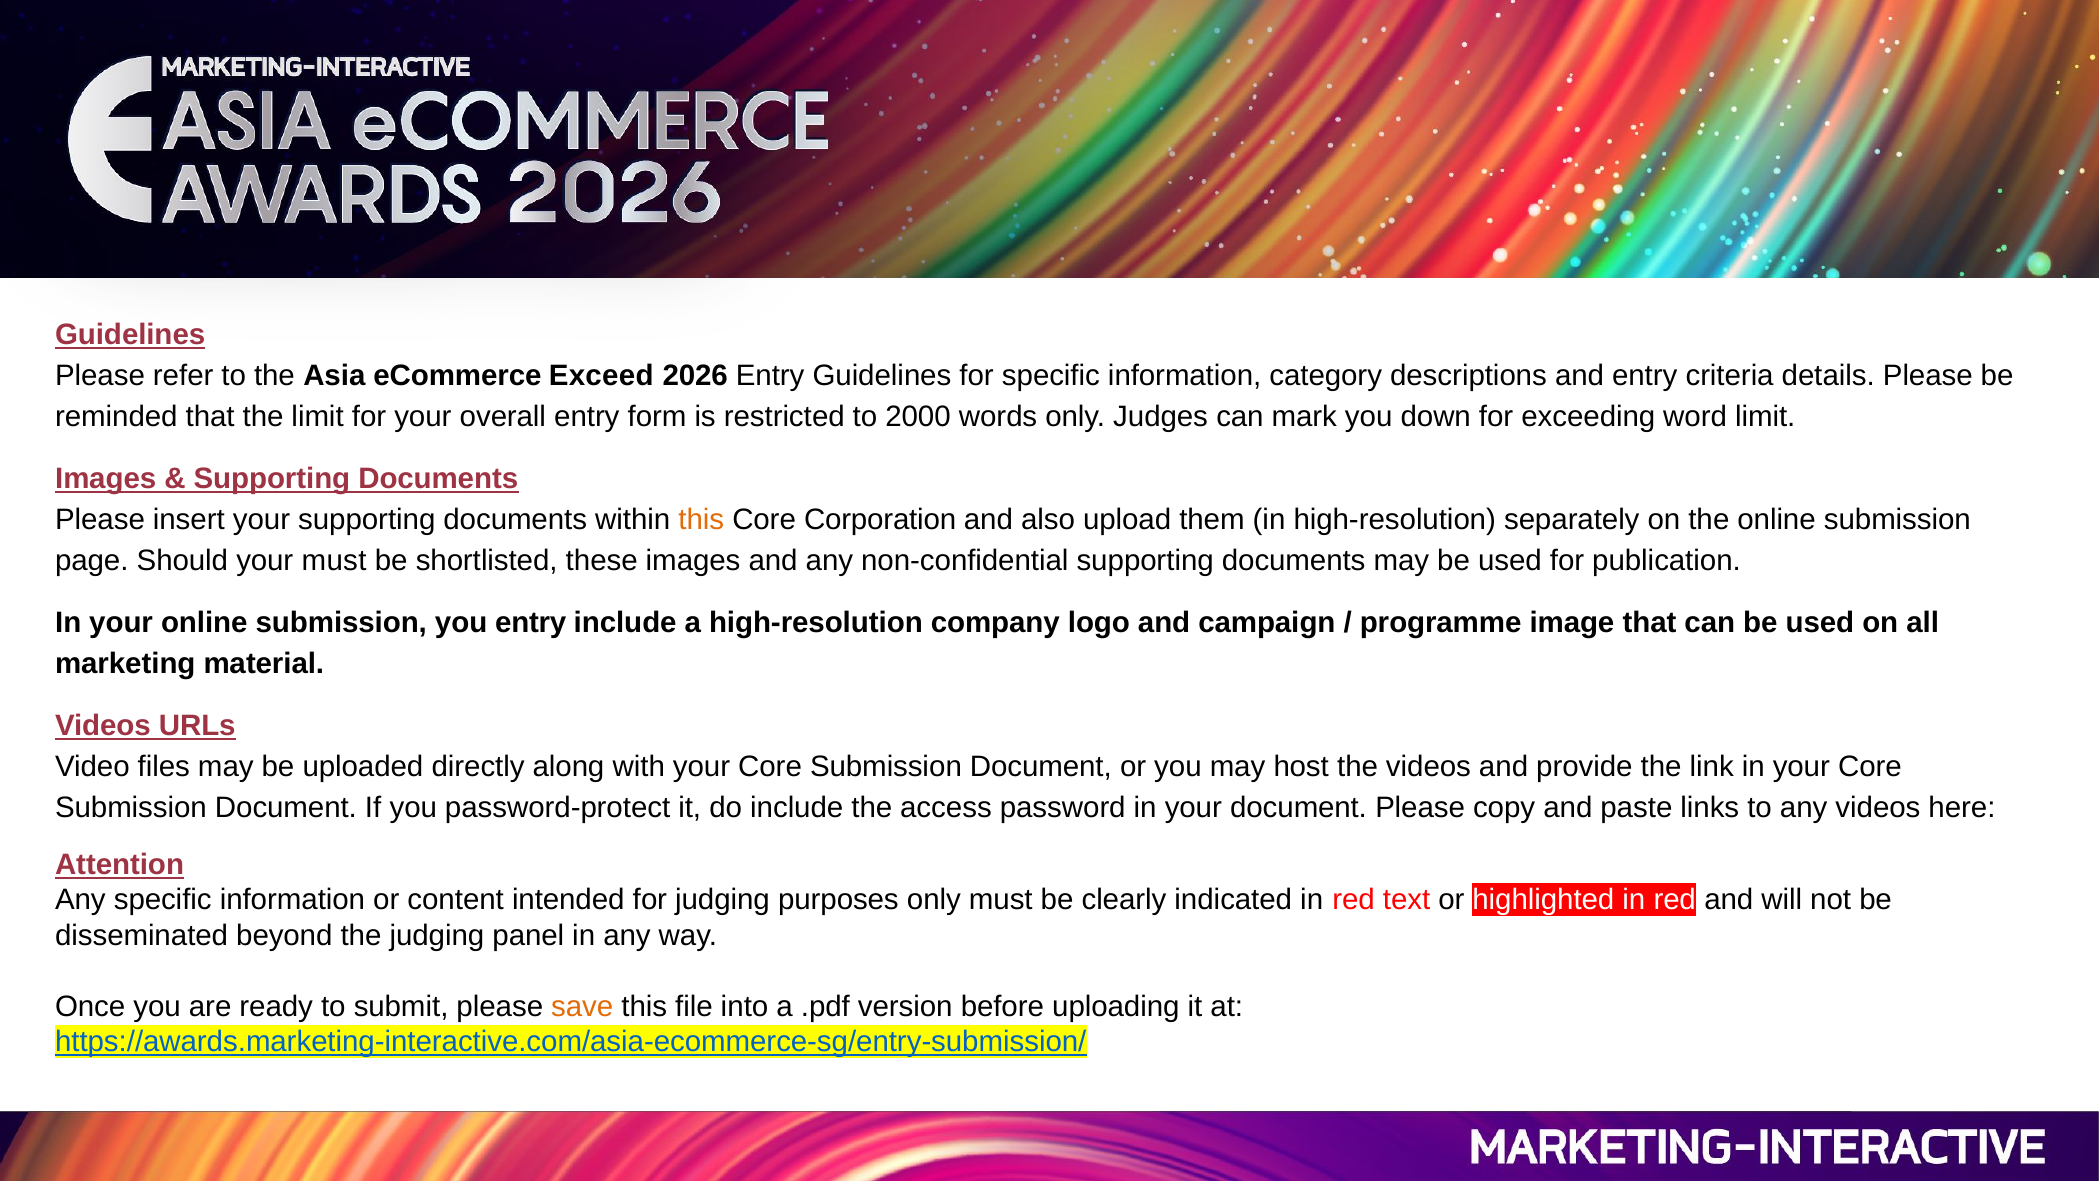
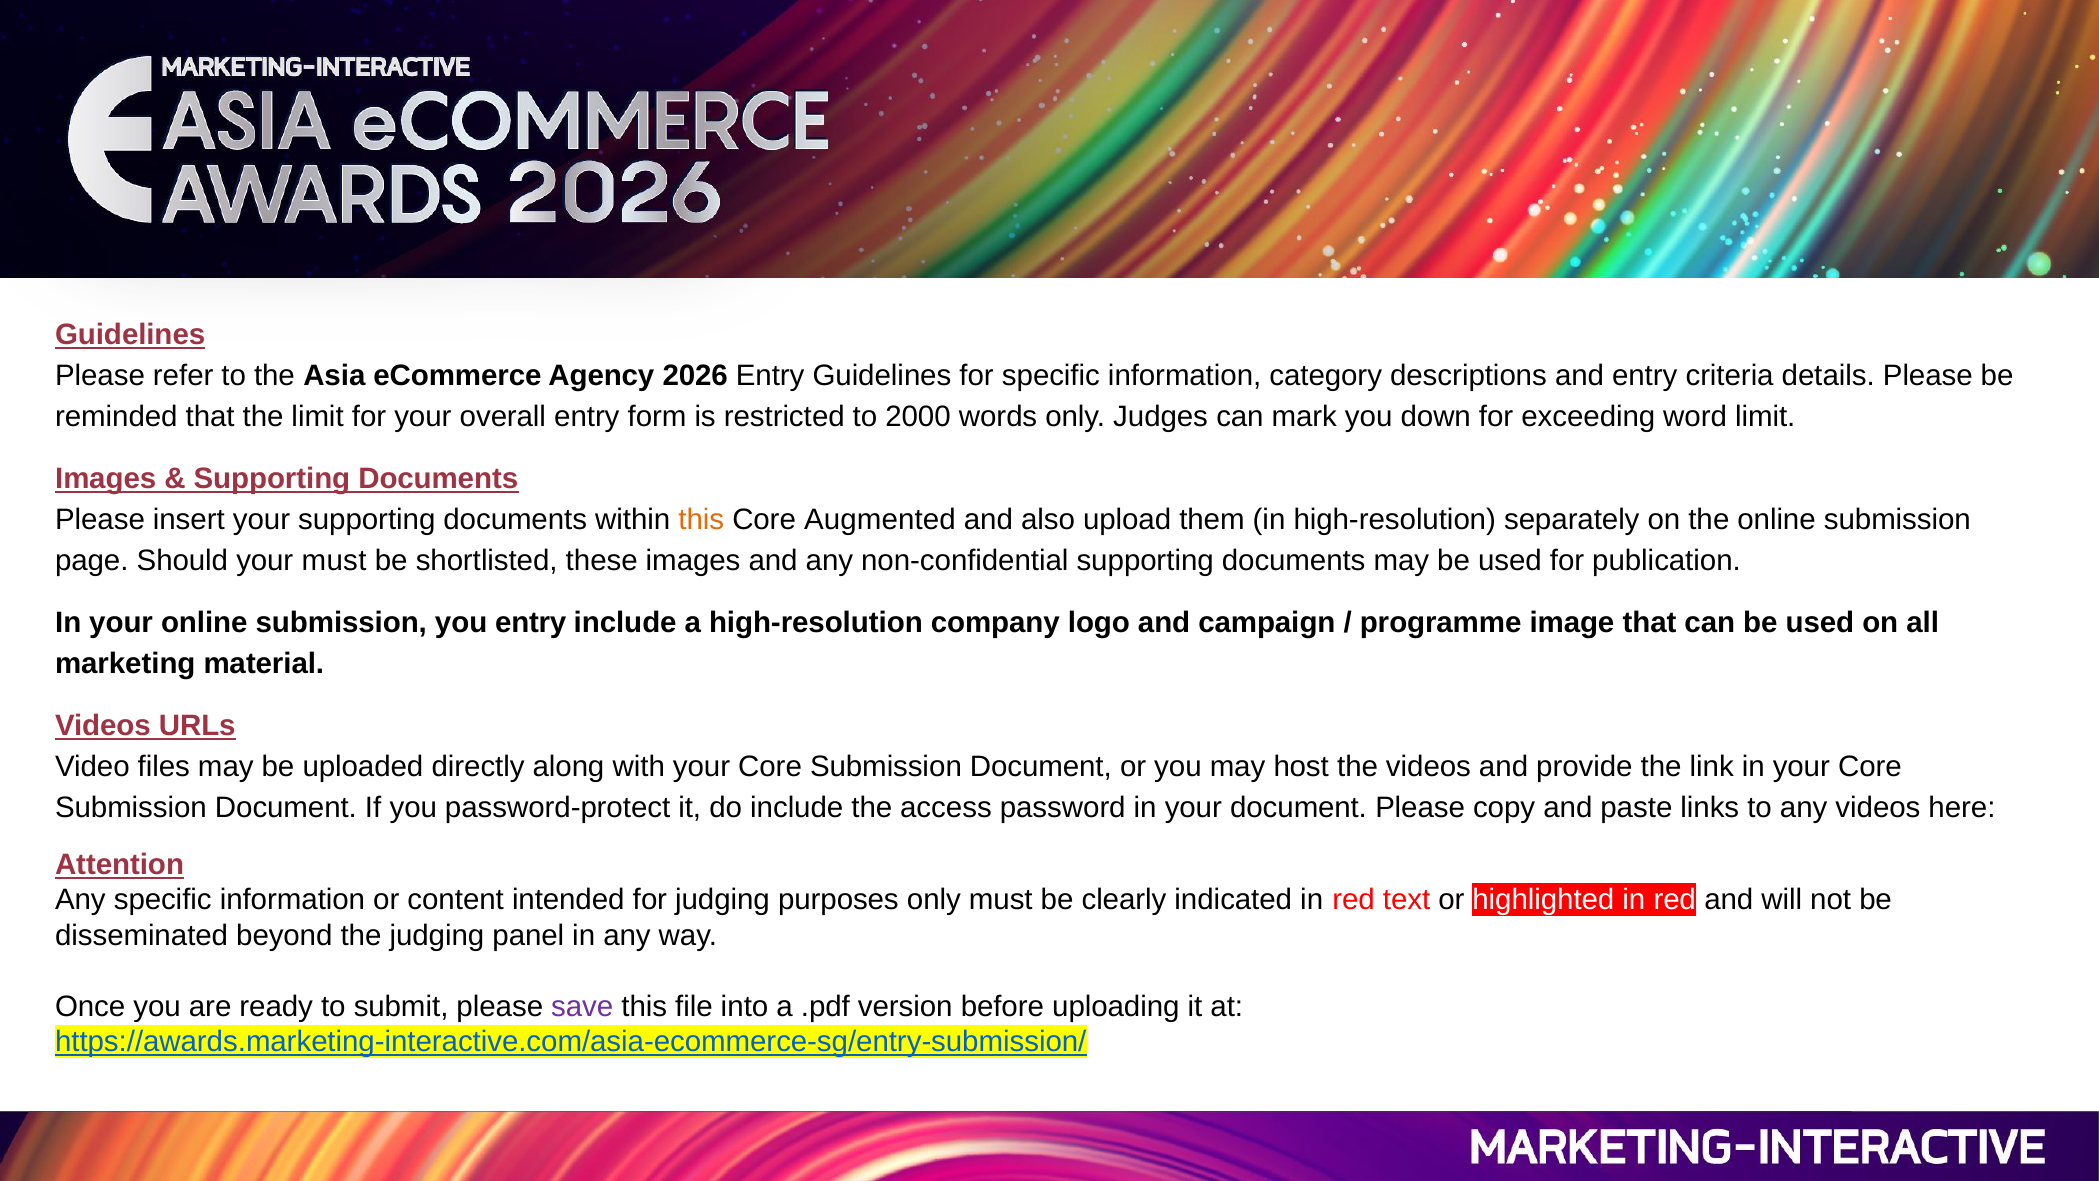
Exceed: Exceed -> Agency
Corporation: Corporation -> Augmented
save colour: orange -> purple
